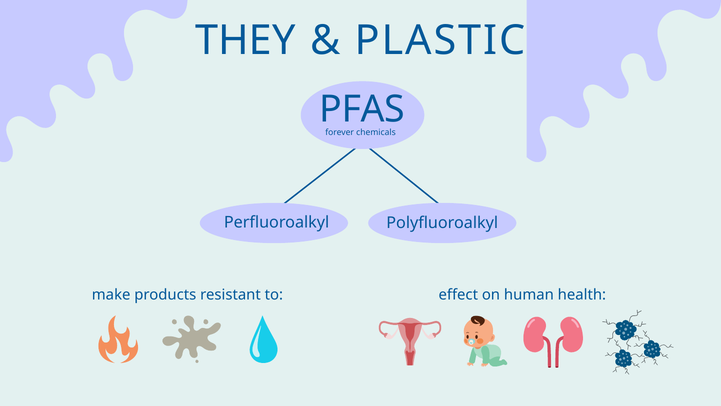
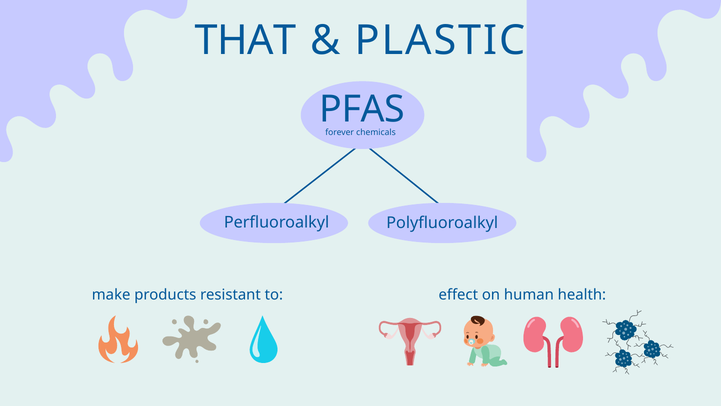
THEY: THEY -> THAT
